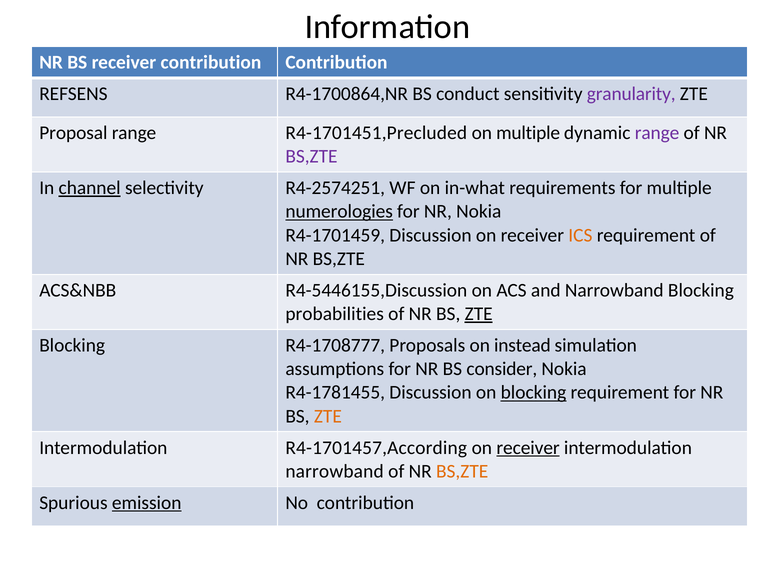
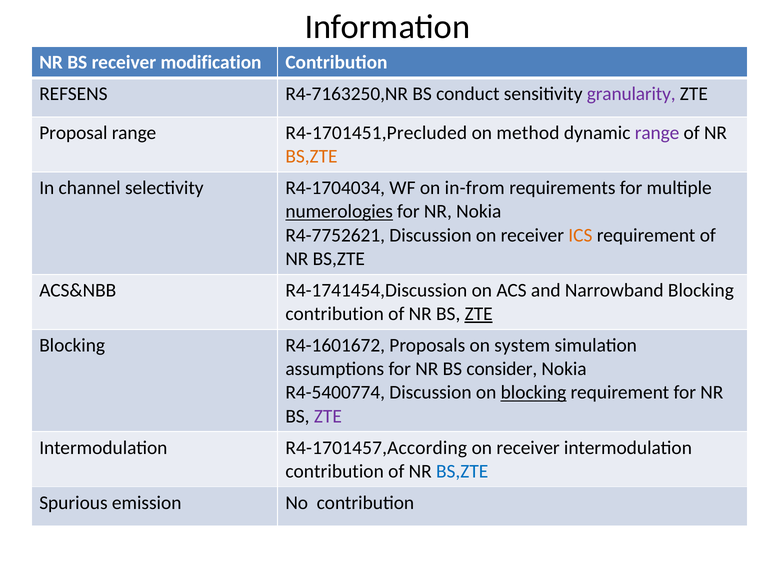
receiver contribution: contribution -> modification
R4-1700864,NR: R4-1700864,NR -> R4-7163250,NR
on multiple: multiple -> method
BS,ZTE at (311, 157) colour: purple -> orange
channel underline: present -> none
R4-2574251: R4-2574251 -> R4-1704034
in-what: in-what -> in-from
R4-1701459: R4-1701459 -> R4-7752621
R4-5446155,Discussion: R4-5446155,Discussion -> R4-1741454,Discussion
probabilities at (335, 314): probabilities -> contribution
R4-1708777: R4-1708777 -> R4-1601672
instead: instead -> system
R4-1781455: R4-1781455 -> R4-5400774
ZTE at (328, 416) colour: orange -> purple
receiver at (528, 448) underline: present -> none
narrowband at (335, 471): narrowband -> contribution
BS,ZTE at (462, 471) colour: orange -> blue
emission underline: present -> none
